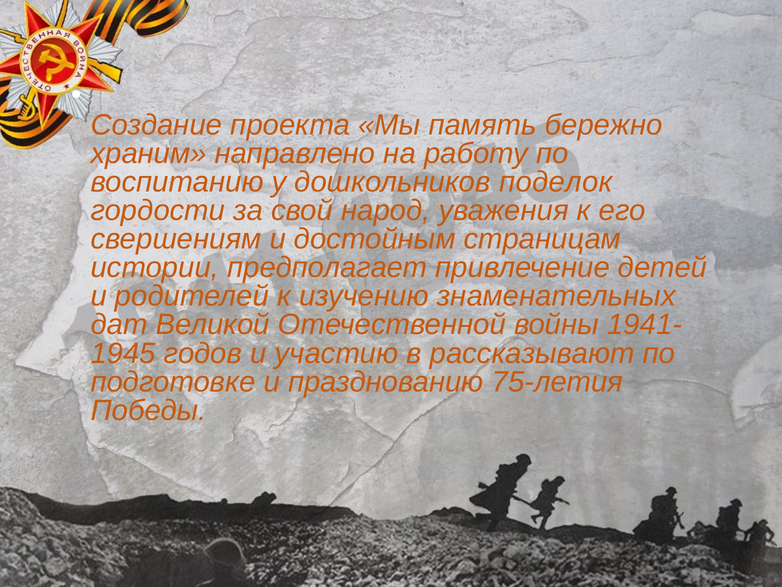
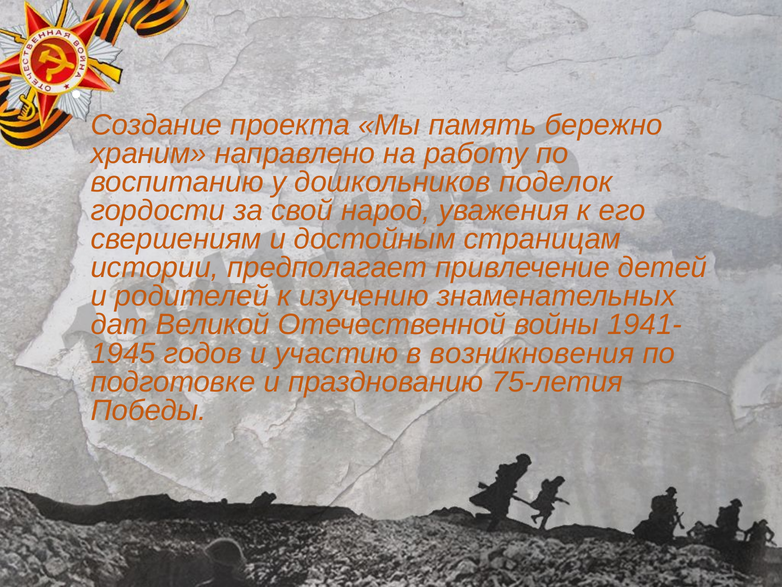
рассказывают: рассказывают -> возникновения
